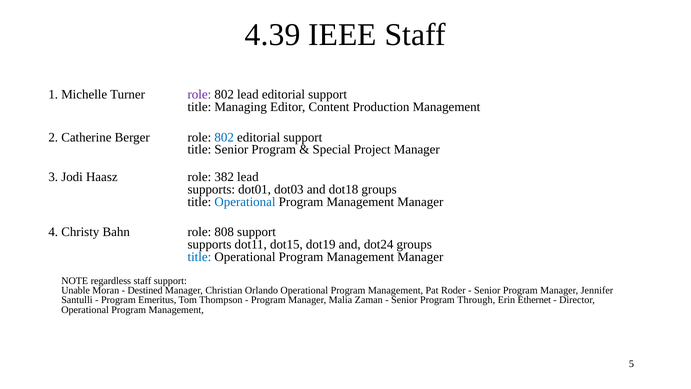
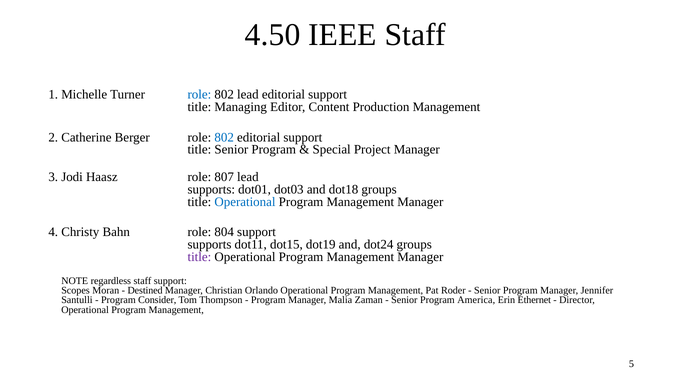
4.39: 4.39 -> 4.50
role at (199, 95) colour: purple -> blue
382: 382 -> 807
808: 808 -> 804
title at (199, 257) colour: blue -> purple
Unable: Unable -> Scopes
Emeritus: Emeritus -> Consider
Through: Through -> America
